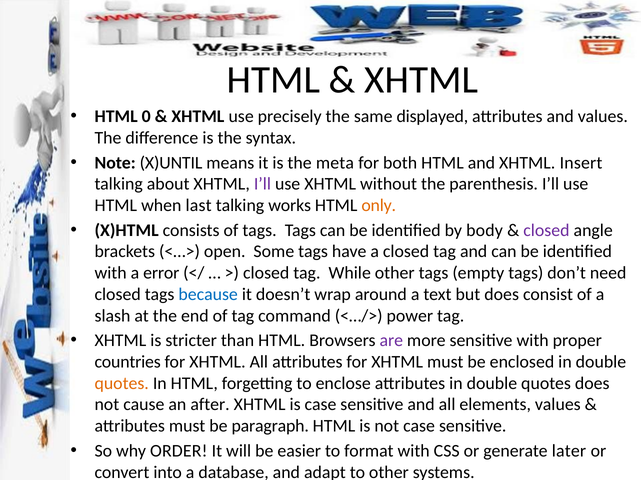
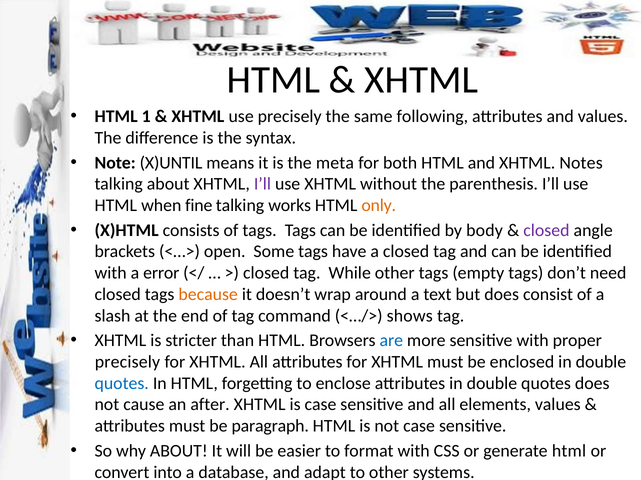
0: 0 -> 1
displayed: displayed -> following
Insert: Insert -> Notes
last: last -> fine
because colour: blue -> orange
power: power -> shows
are colour: purple -> blue
countries at (128, 362): countries -> precisely
quotes at (122, 384) colour: orange -> blue
why ORDER: ORDER -> ABOUT
generate later: later -> html
